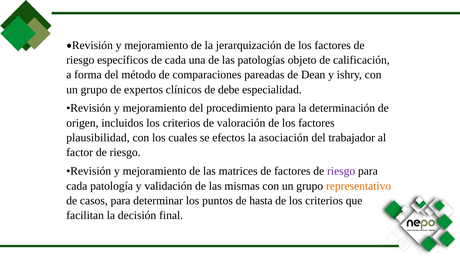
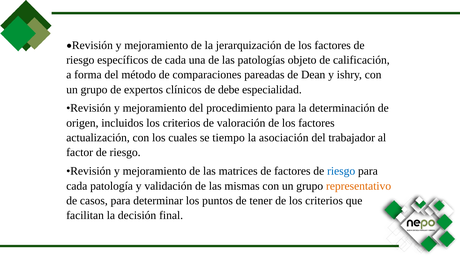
plausibilidad: plausibilidad -> actualización
efectos: efectos -> tiempo
riesgo at (341, 171) colour: purple -> blue
hasta: hasta -> tener
